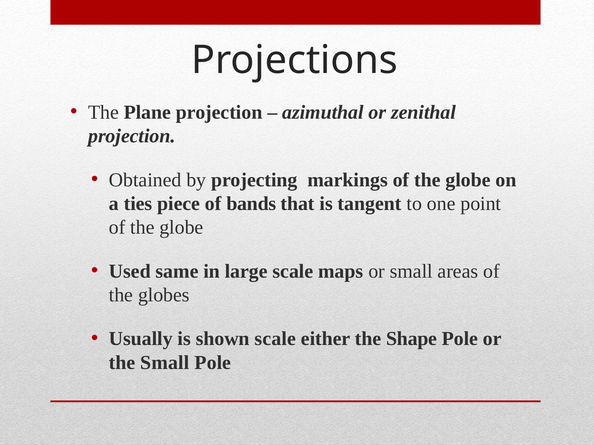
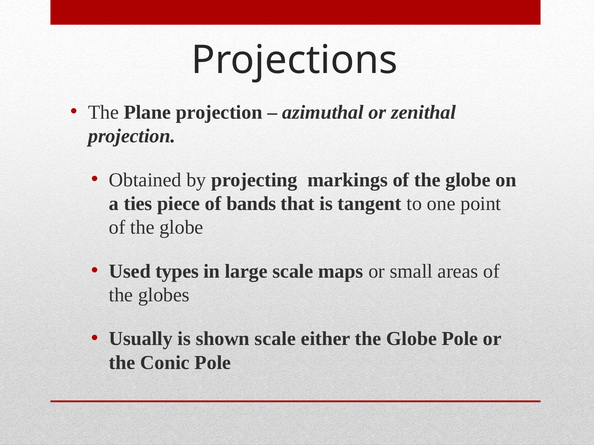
same: same -> types
either the Shape: Shape -> Globe
the Small: Small -> Conic
